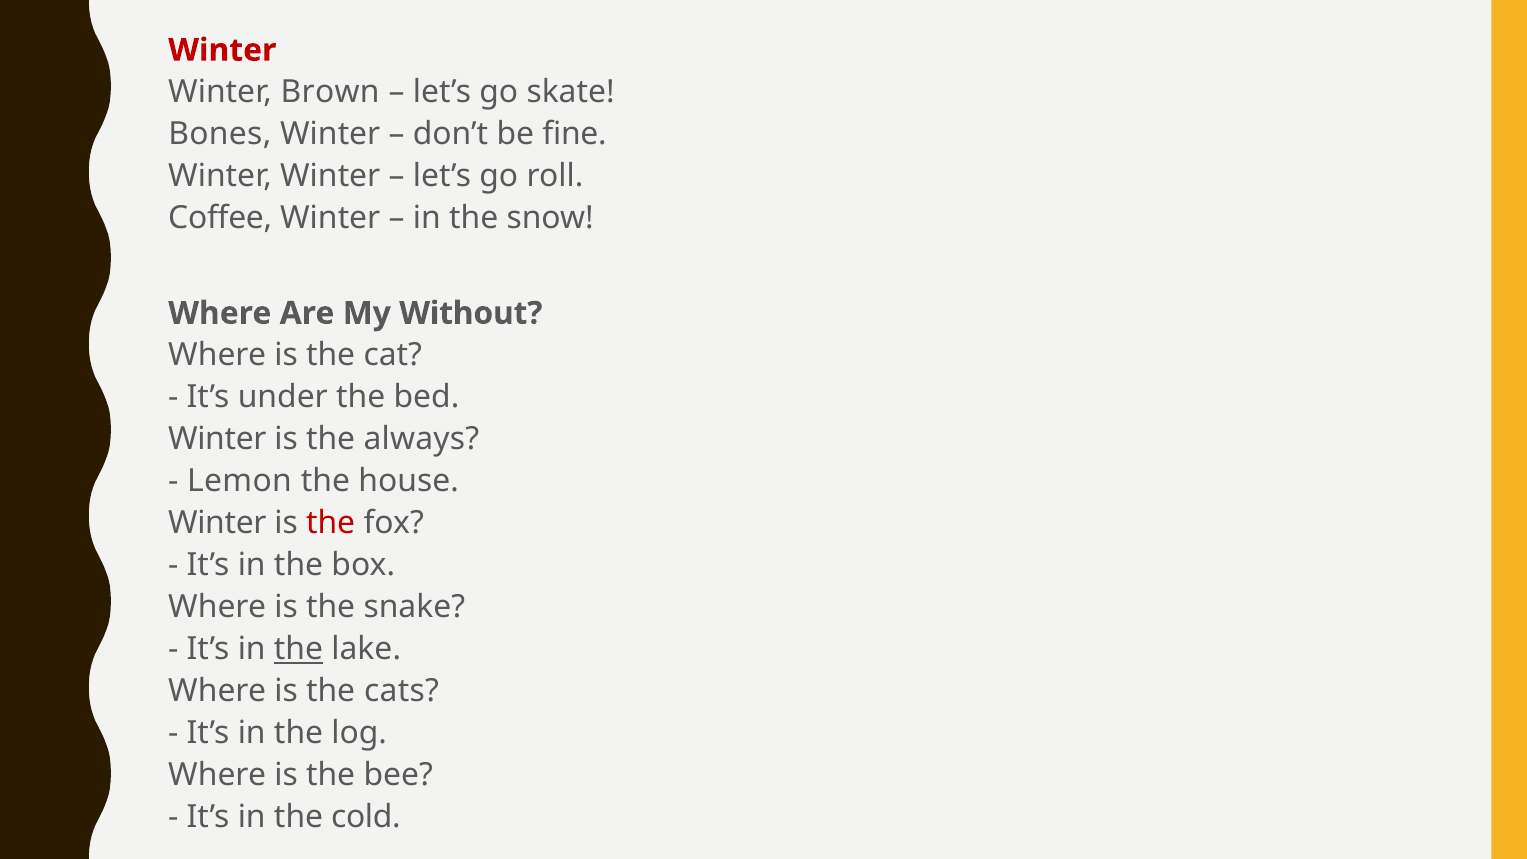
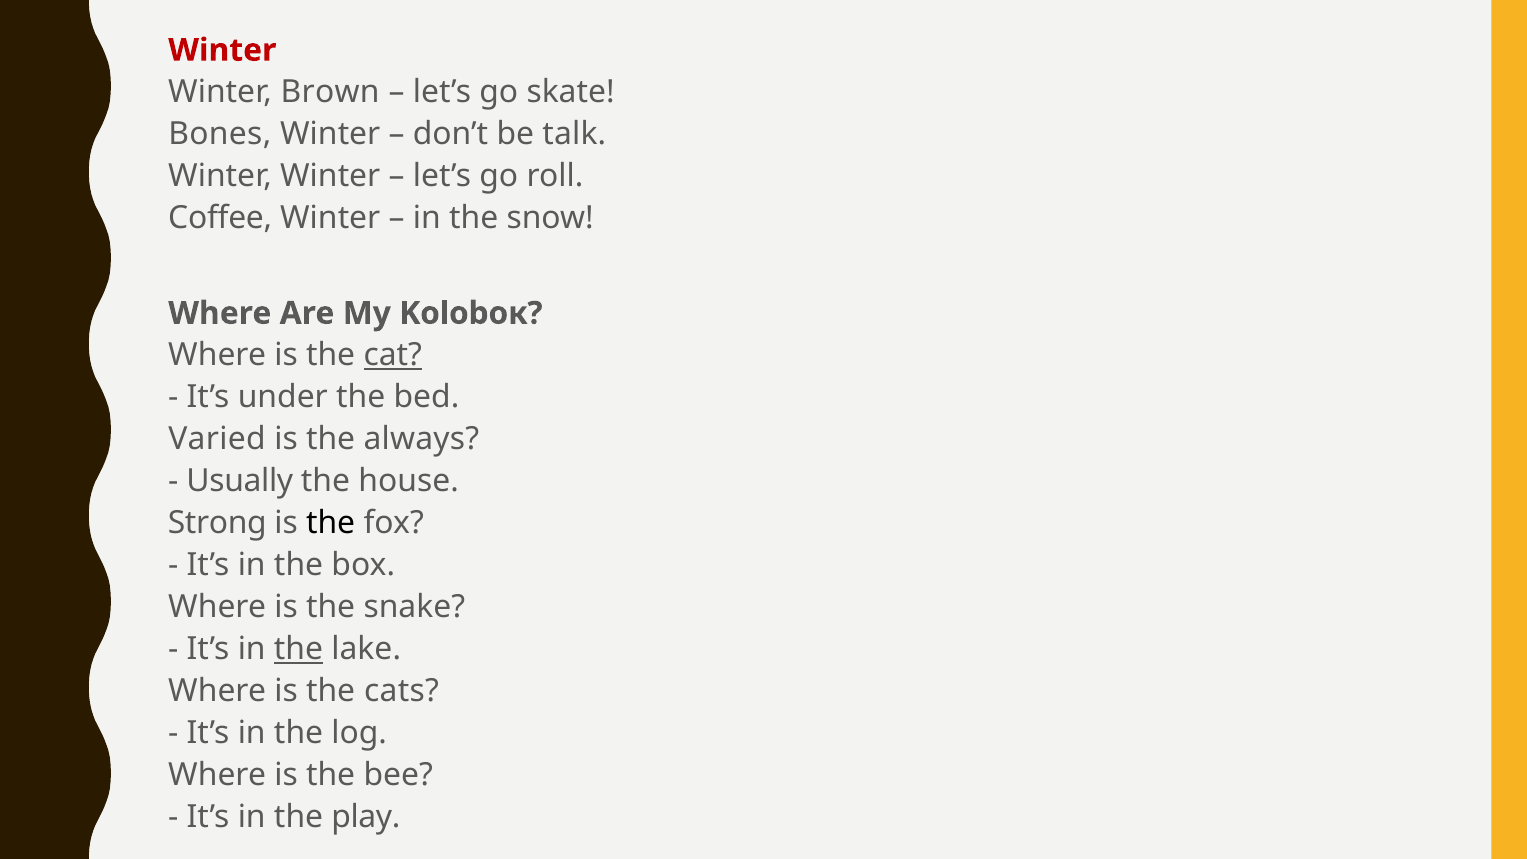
fine: fine -> talk
Without: Without -> Koloboк
cat underline: none -> present
Winter at (217, 439): Winter -> Varied
Lemon: Lemon -> Usually
Winter at (217, 523): Winter -> Strong
the at (331, 523) colour: red -> black
cold: cold -> play
